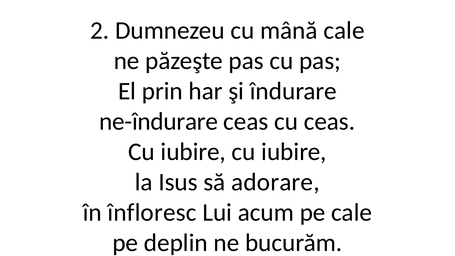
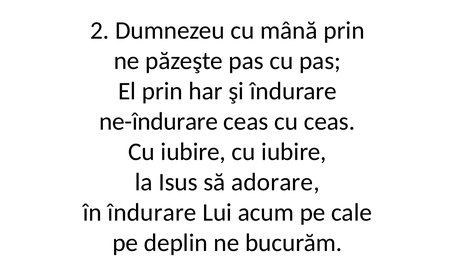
mână cale: cale -> prin
în înfloresc: înfloresc -> îndurare
